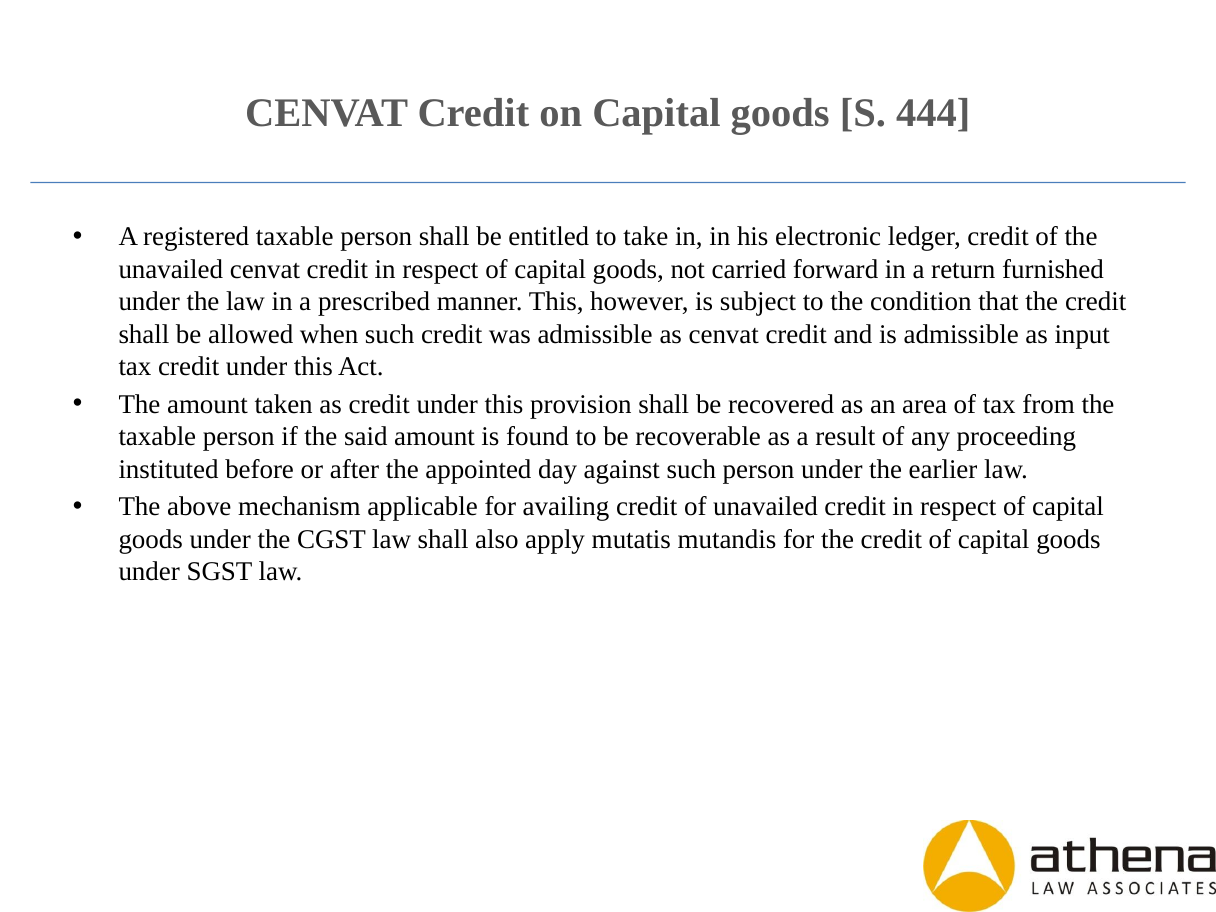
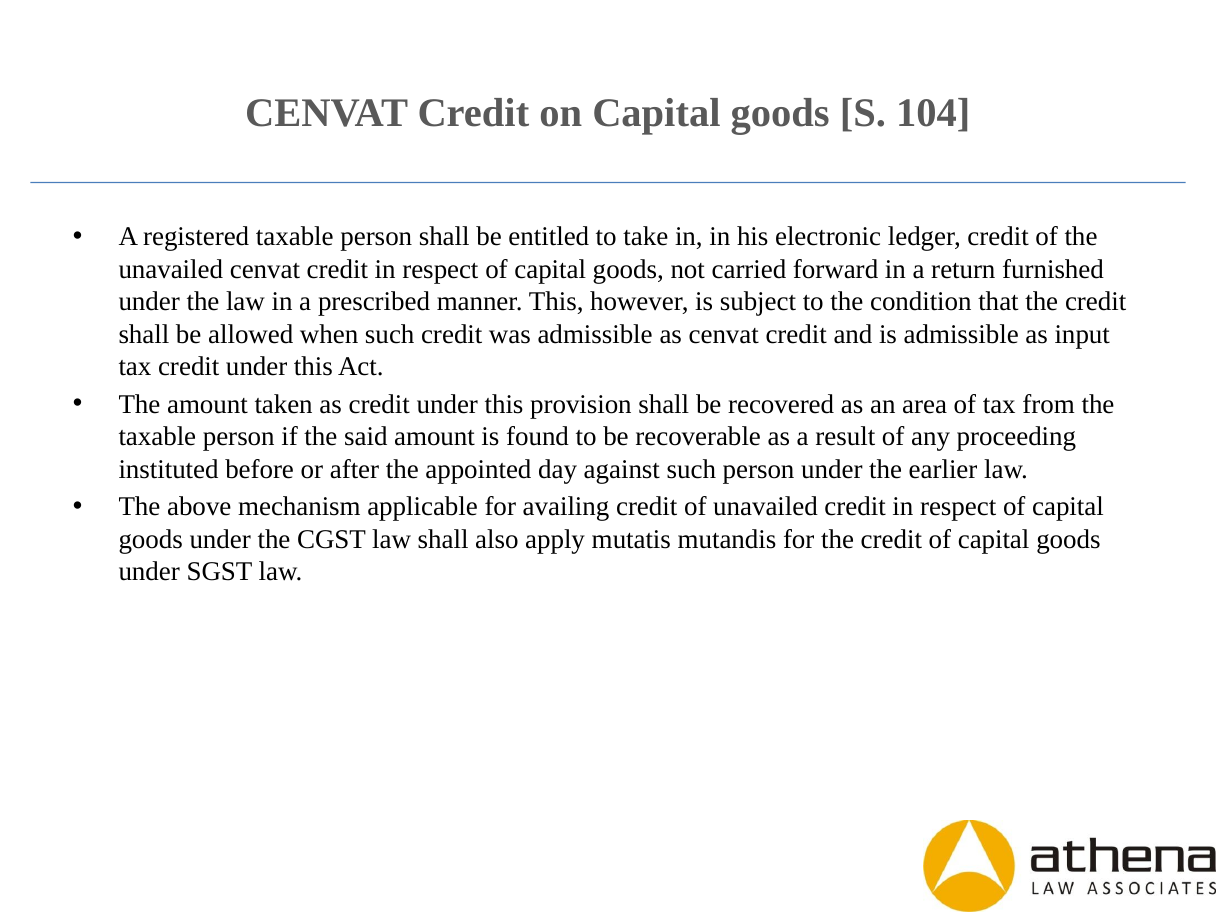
444: 444 -> 104
